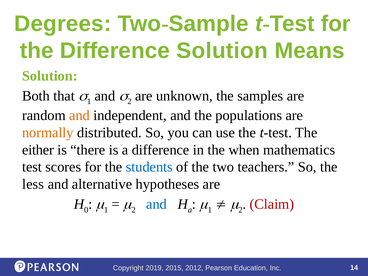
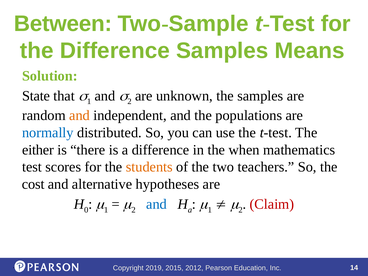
Degrees: Degrees -> Between
Difference Solution: Solution -> Samples
Both: Both -> State
normally colour: orange -> blue
students colour: blue -> orange
less: less -> cost
